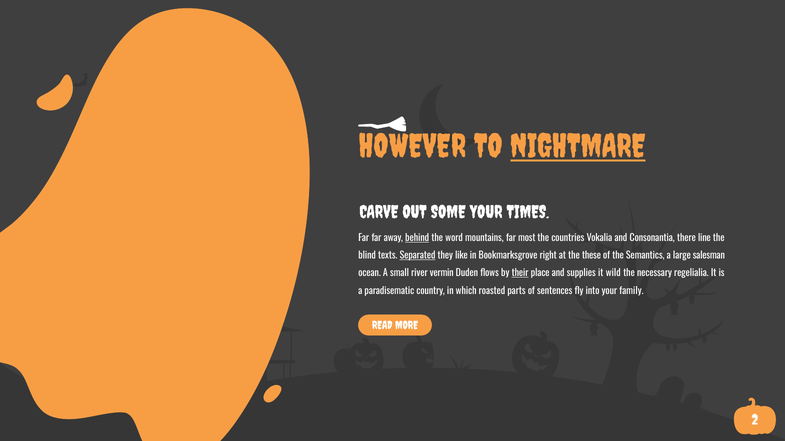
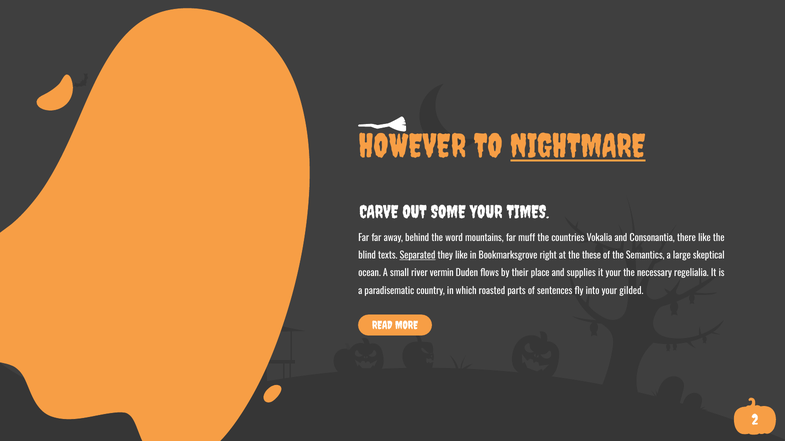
behind underline: present -> none
most: most -> muff
there line: line -> like
salesman: salesman -> skeptical
their underline: present -> none
it wild: wild -> your
family: family -> gilded
